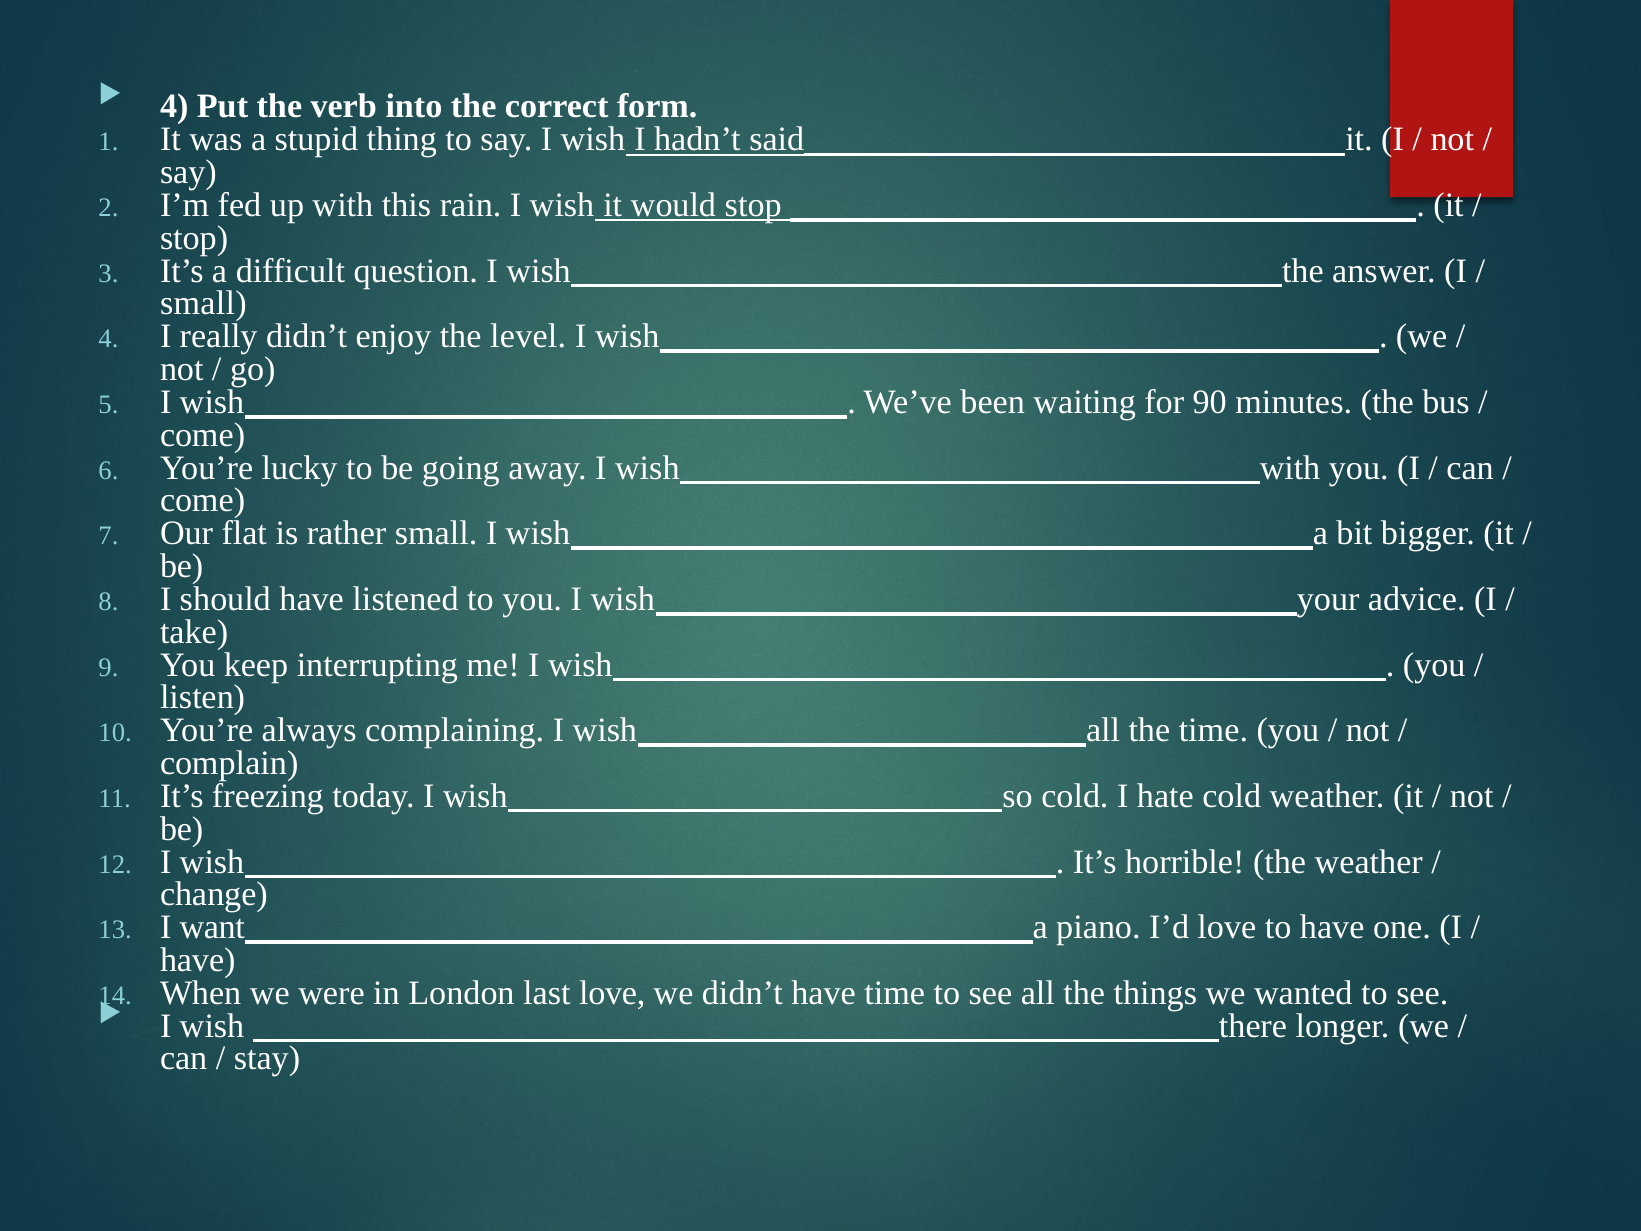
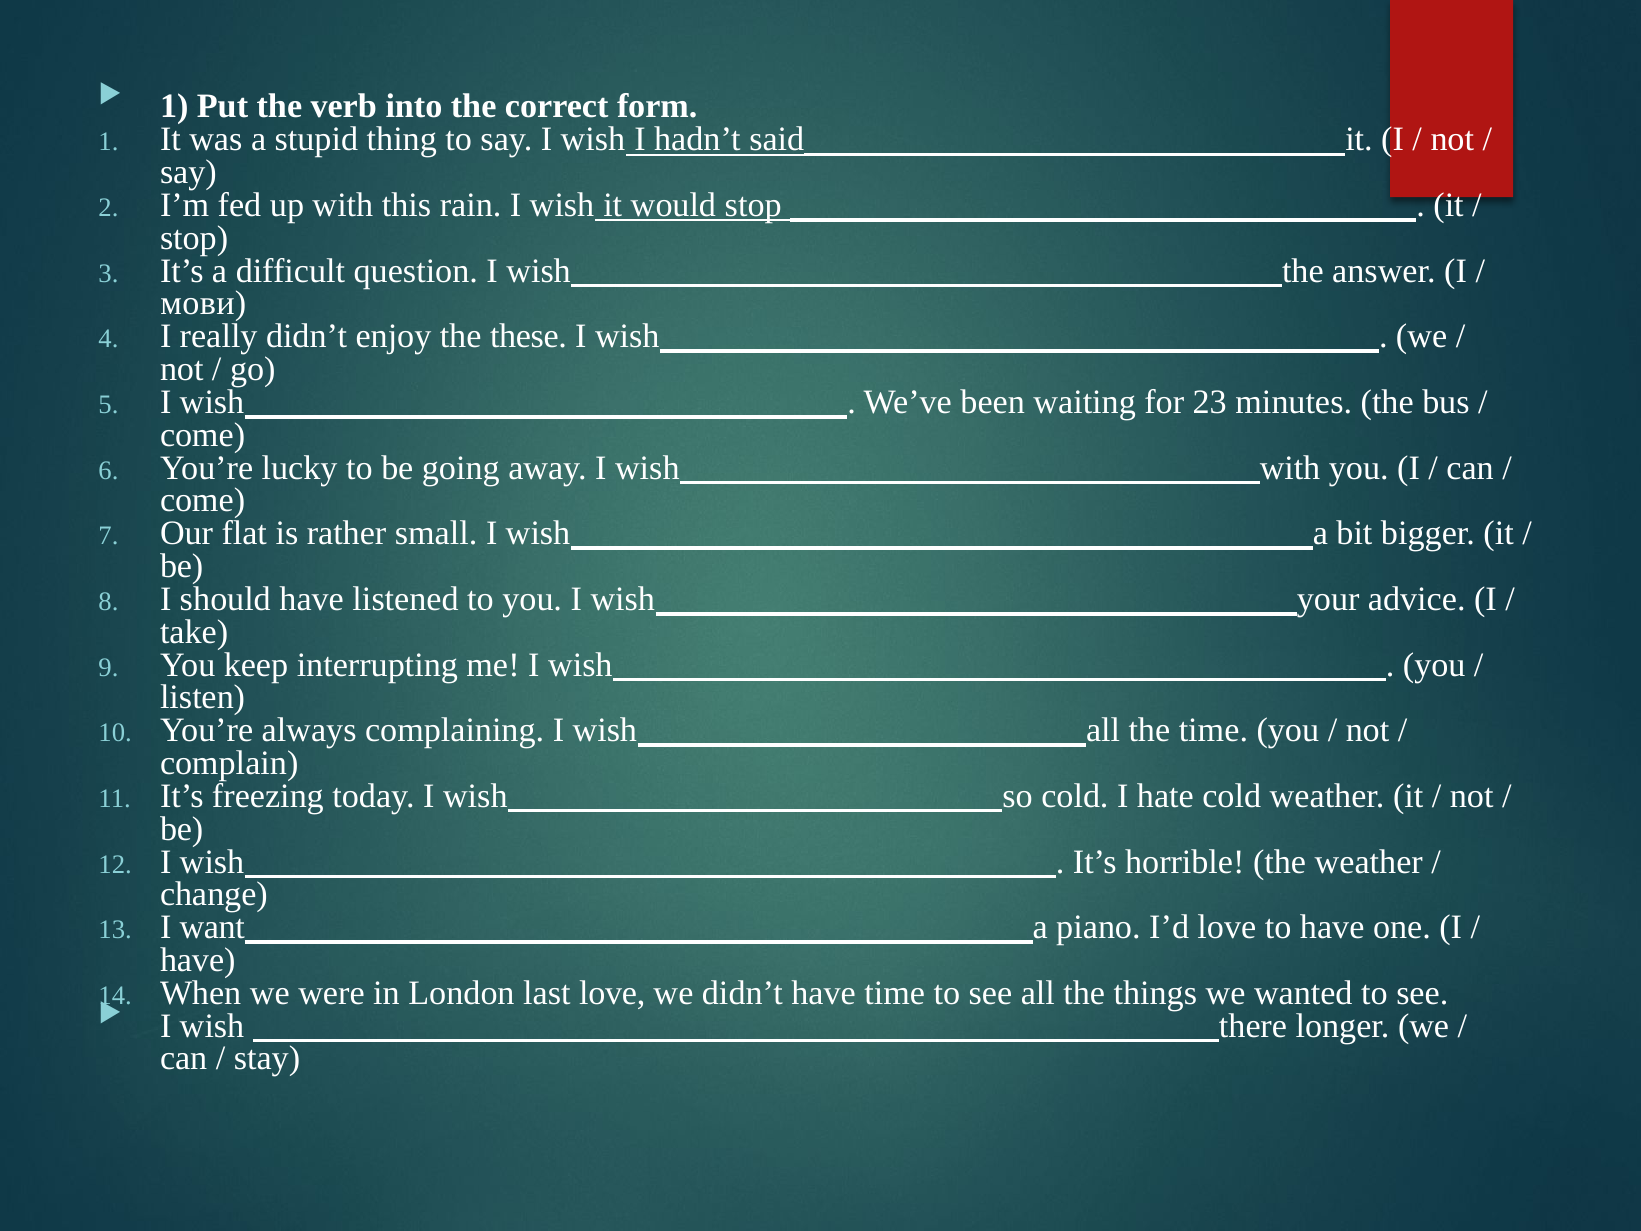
4 at (174, 107): 4 -> 1
small at (203, 304): small -> мови
level: level -> these
90: 90 -> 23
